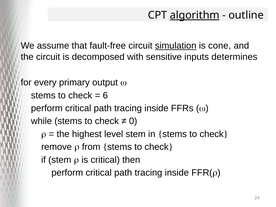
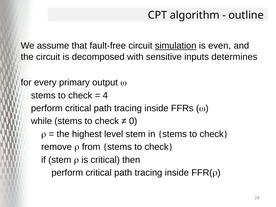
algorithm underline: present -> none
cone: cone -> even
6: 6 -> 4
